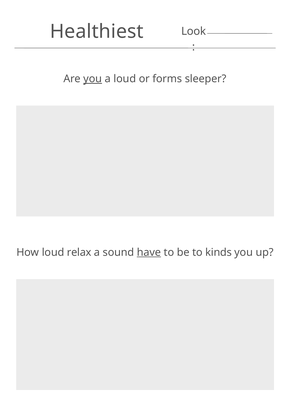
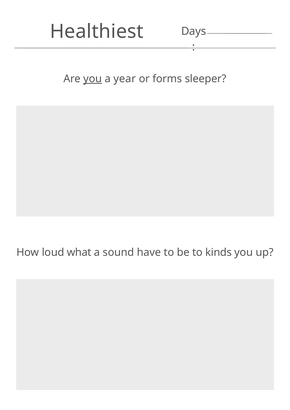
Look: Look -> Days
a loud: loud -> year
relax: relax -> what
have underline: present -> none
